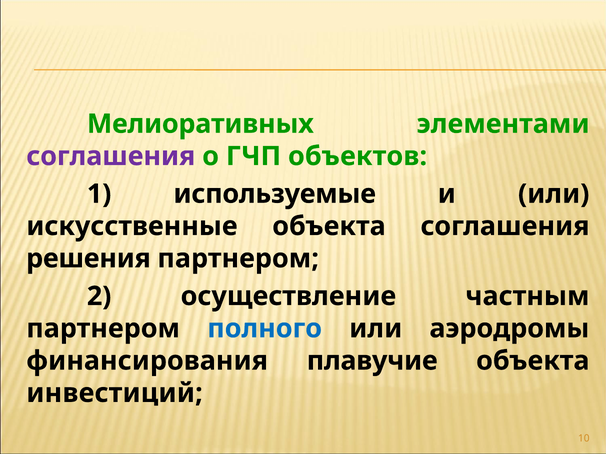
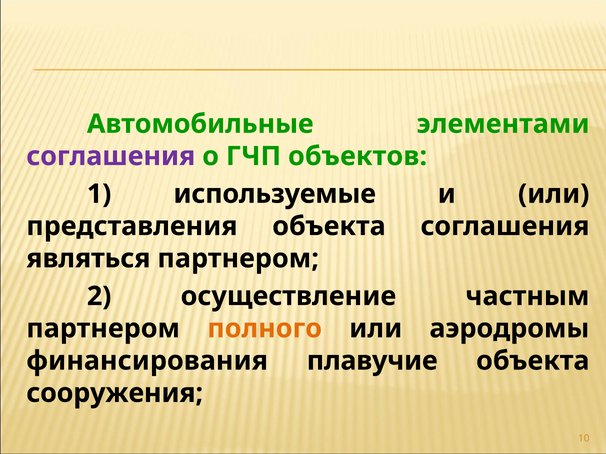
Мелиоративных: Мелиоративных -> Автомобильные
искусственные: искусственные -> представления
решения: решения -> являться
полного colour: blue -> orange
инвестиций: инвестиций -> сооружения
